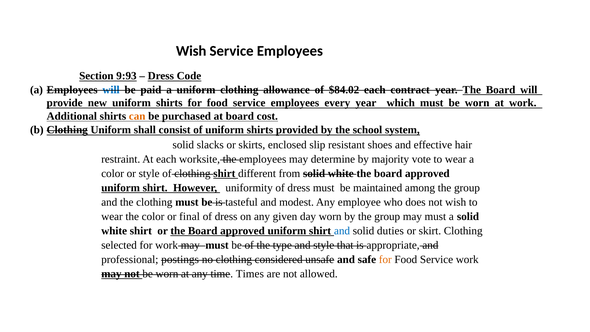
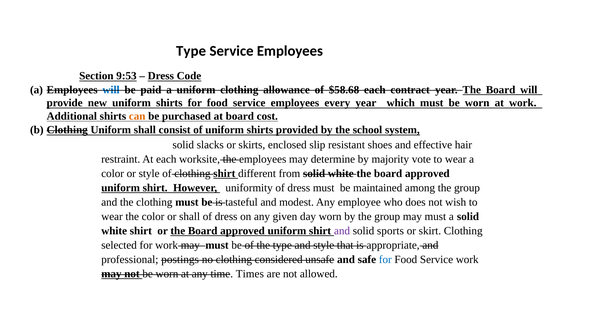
Wish at (191, 51): Wish -> Type
9:93: 9:93 -> 9:53
$84.02: $84.02 -> $58.68
or final: final -> shall
and at (342, 231) colour: blue -> purple
duties: duties -> sports
for at (385, 259) colour: orange -> blue
